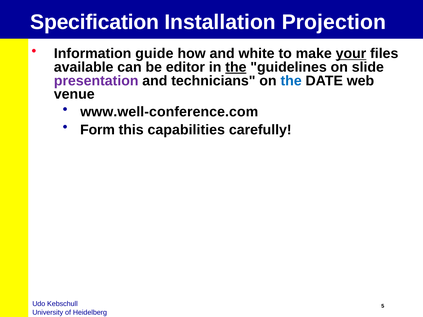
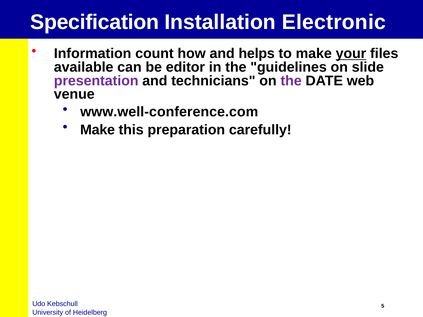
Projection: Projection -> Electronic
guide: guide -> count
white: white -> helps
the at (236, 67) underline: present -> none
the at (291, 81) colour: blue -> purple
Form at (98, 130): Form -> Make
capabilities: capabilities -> preparation
